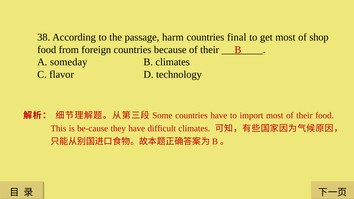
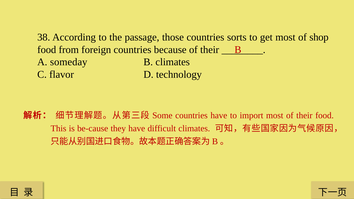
harm: harm -> those
final: final -> sorts
